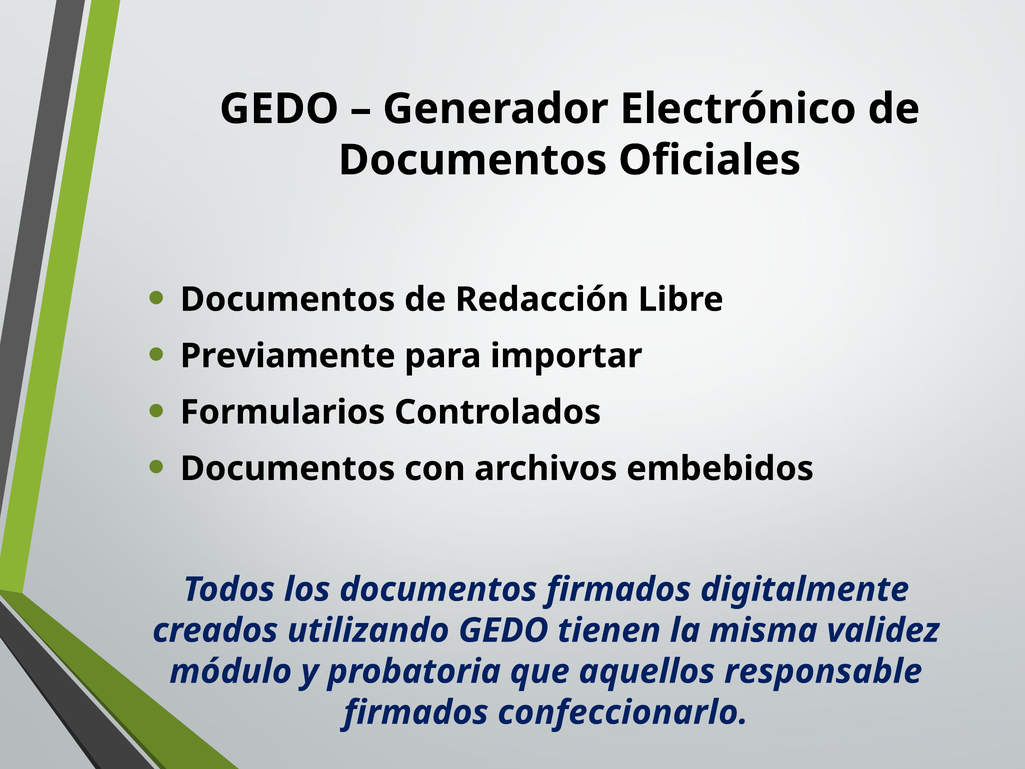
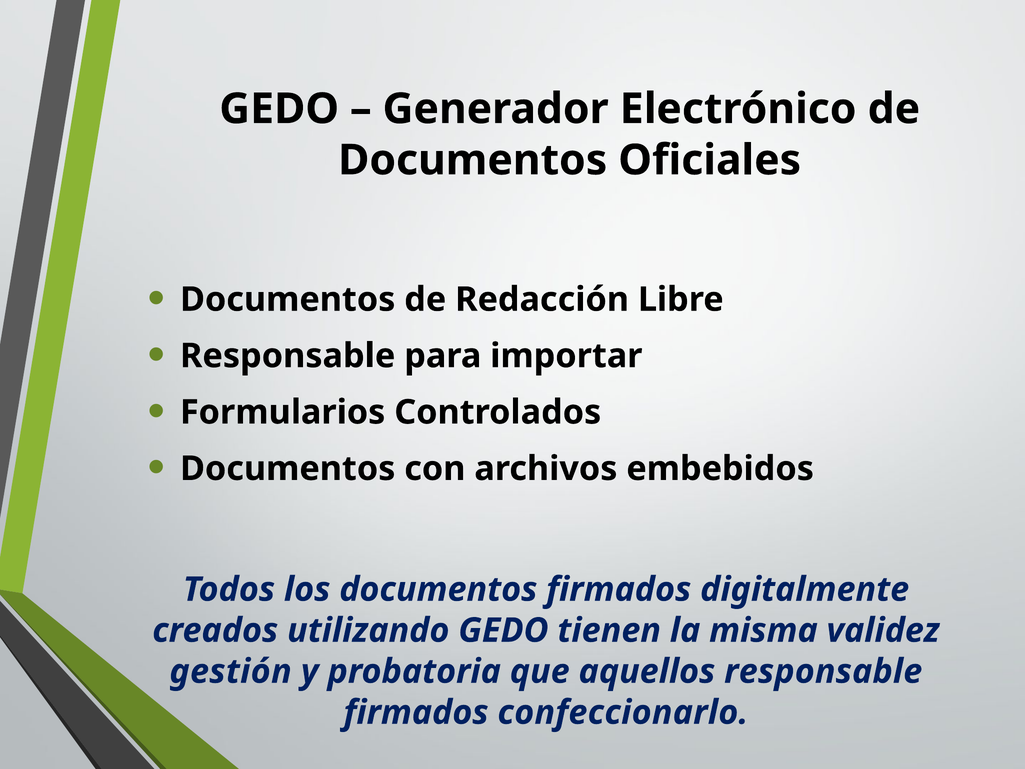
Previamente at (288, 356): Previamente -> Responsable
módulo: módulo -> gestión
